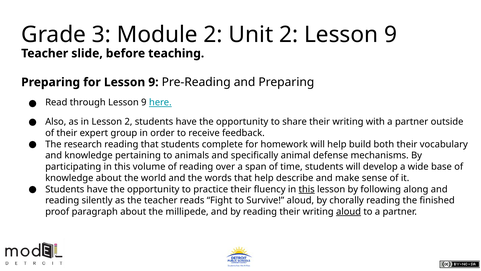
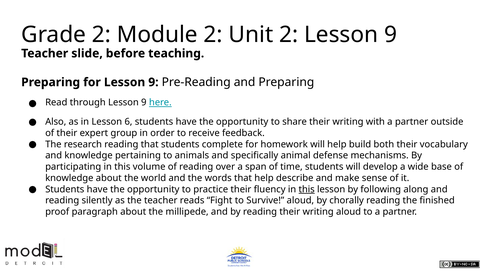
Grade 3: 3 -> 2
Lesson 2: 2 -> 6
aloud at (349, 211) underline: present -> none
